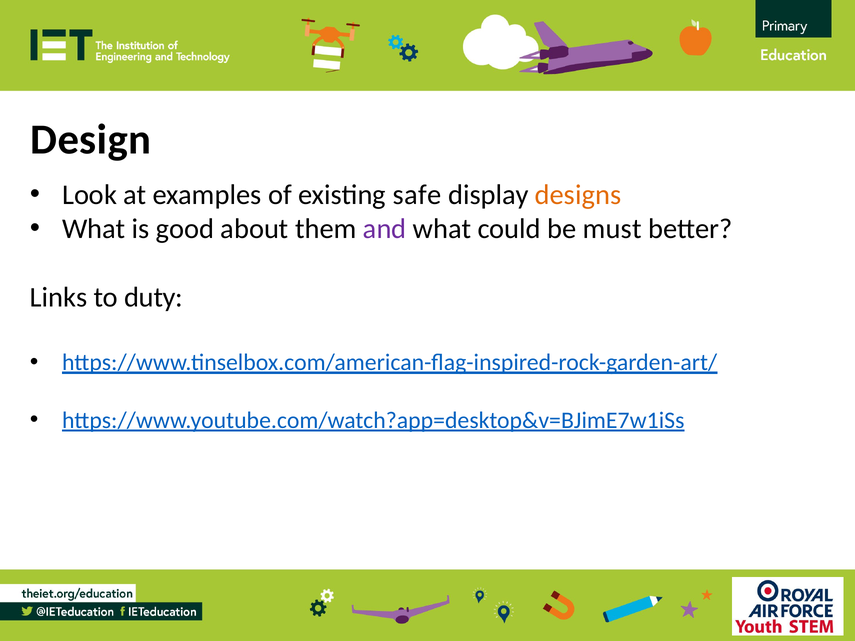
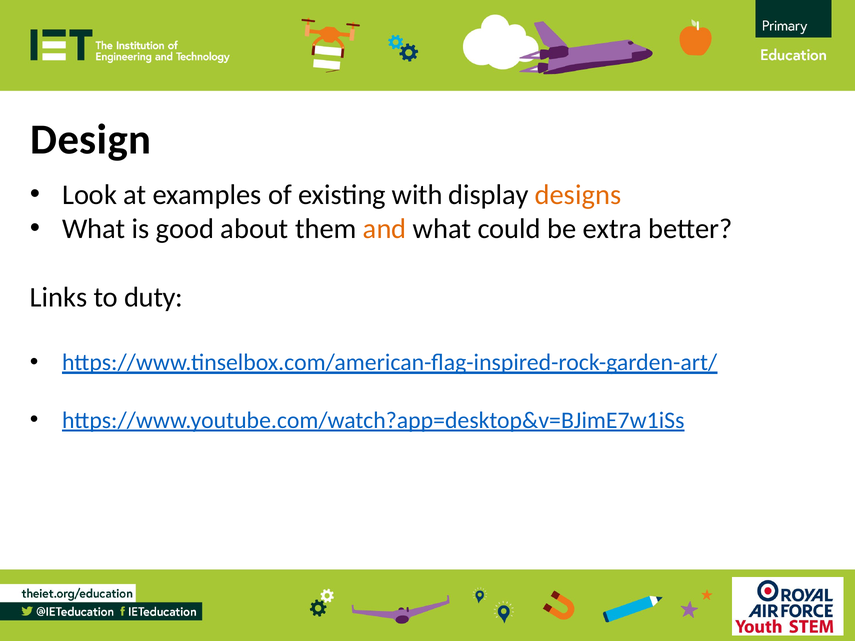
safe: safe -> with
and colour: purple -> orange
must: must -> extra
